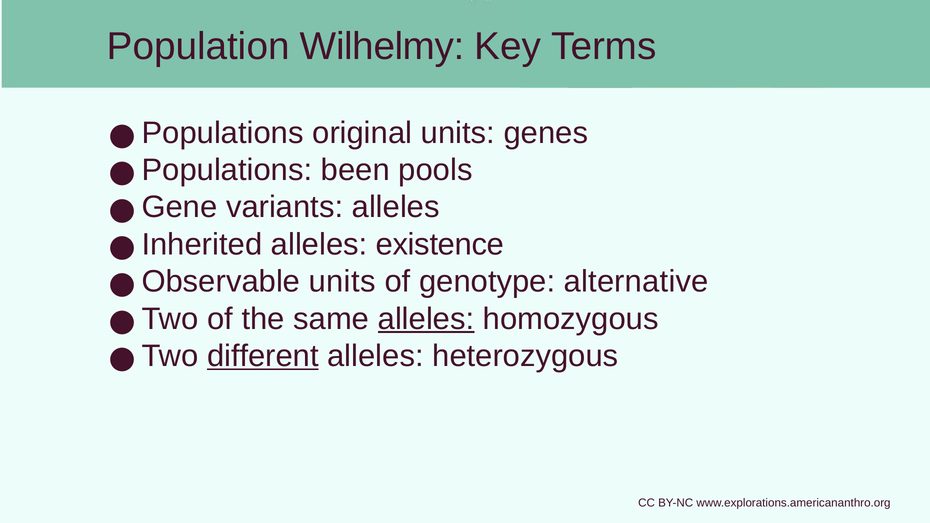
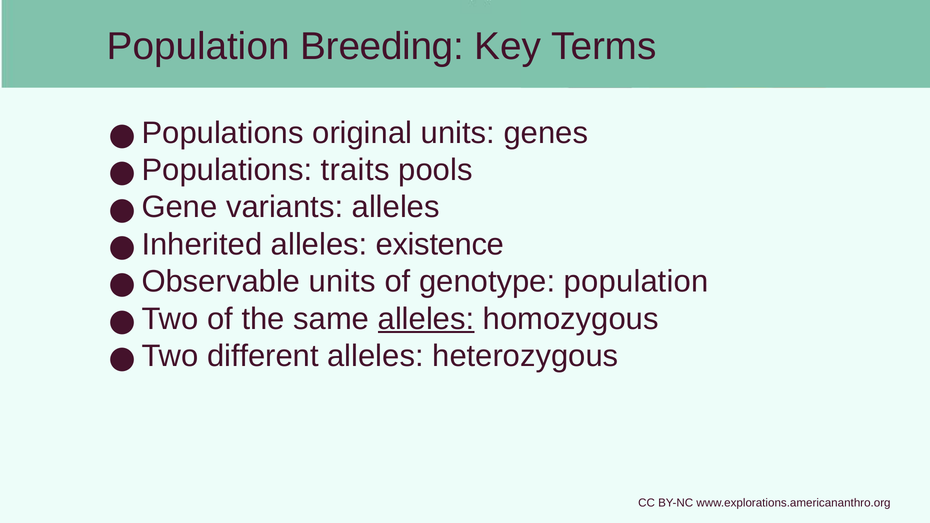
Wilhelmy: Wilhelmy -> Breeding
been: been -> traits
genotype alternative: alternative -> population
different underline: present -> none
